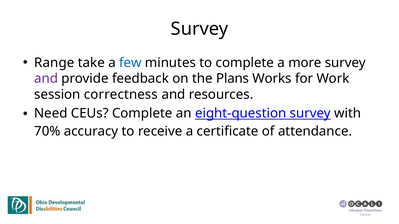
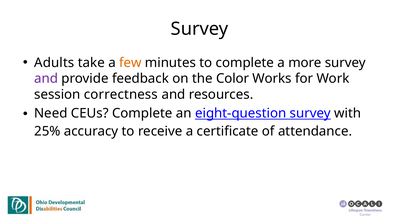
Range: Range -> Adults
few colour: blue -> orange
Plans: Plans -> Color
70%: 70% -> 25%
